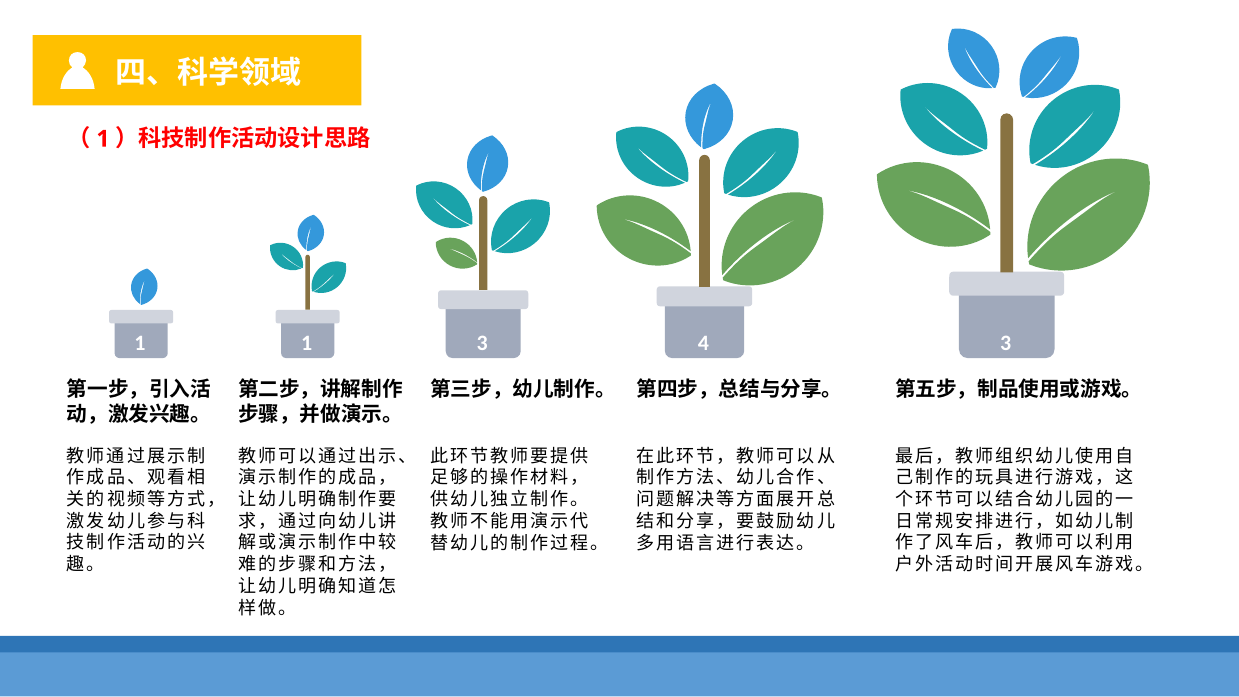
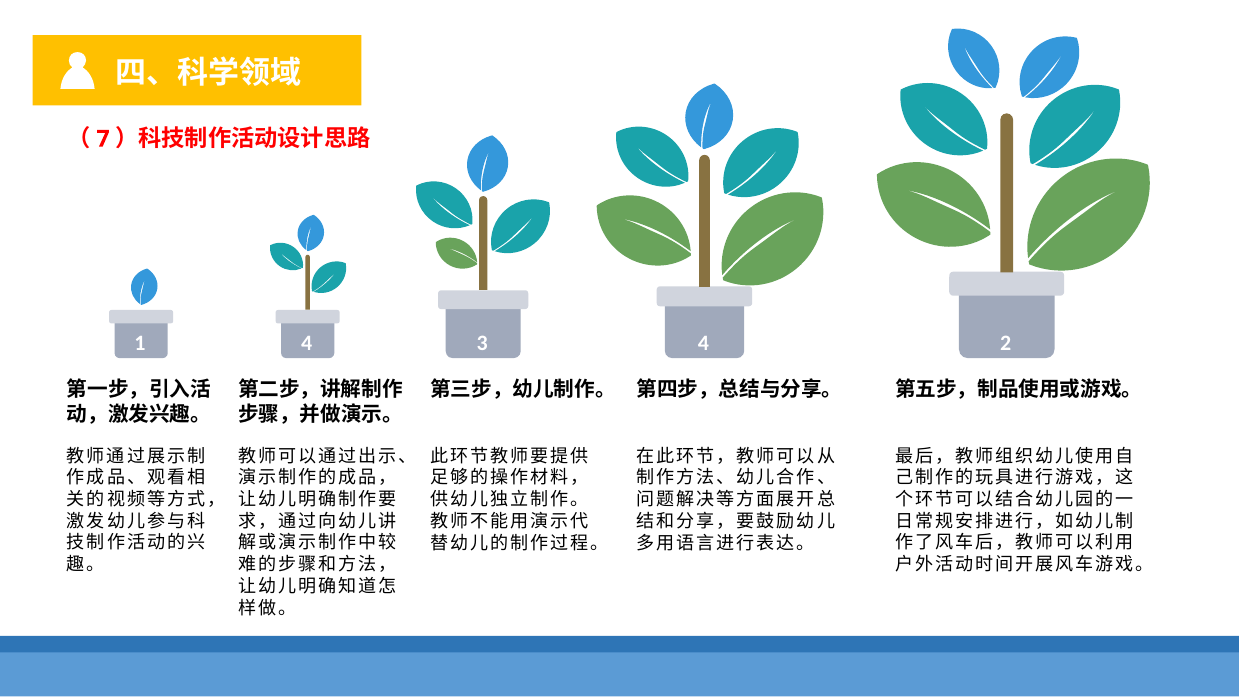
1 at (103, 139): 1 -> 7
1 1: 1 -> 4
4 3: 3 -> 2
